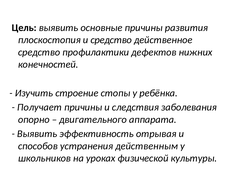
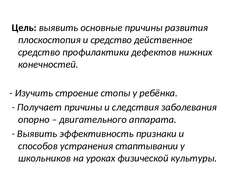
отрывая: отрывая -> признаки
действенным: действенным -> стаптывании
